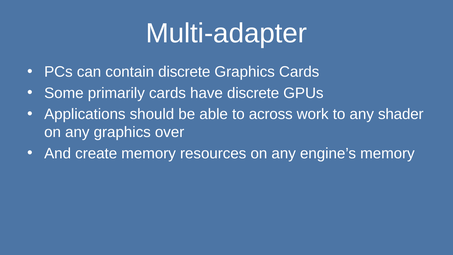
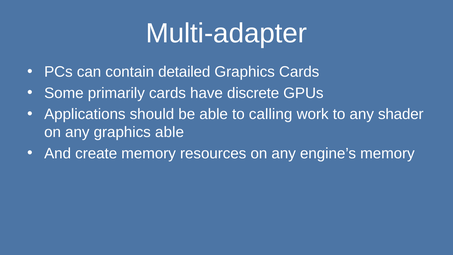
contain discrete: discrete -> detailed
across: across -> calling
graphics over: over -> able
